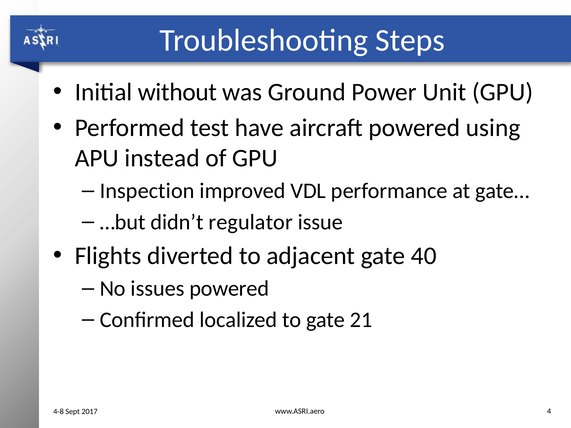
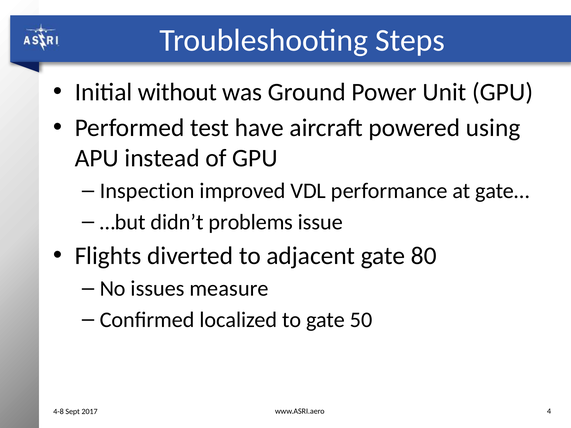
regulator: regulator -> problems
40: 40 -> 80
issues powered: powered -> measure
21: 21 -> 50
